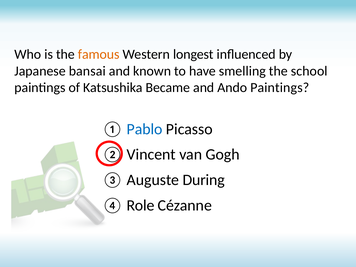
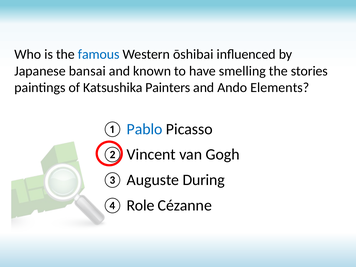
famous colour: orange -> blue
longest: longest -> ōshibai
school: school -> stories
Became: Became -> Painters
Ando Paintings: Paintings -> Elements
